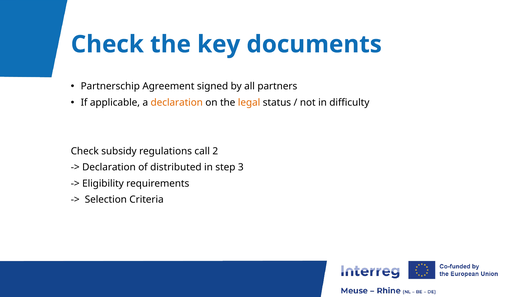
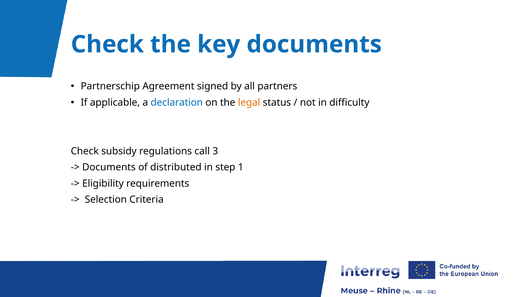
declaration at (177, 103) colour: orange -> blue
2: 2 -> 3
Declaration at (109, 167): Declaration -> Documents
3: 3 -> 1
